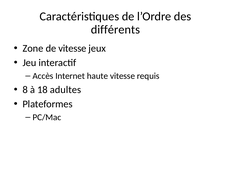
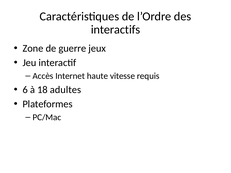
différents: différents -> interactifs
de vitesse: vitesse -> guerre
8: 8 -> 6
